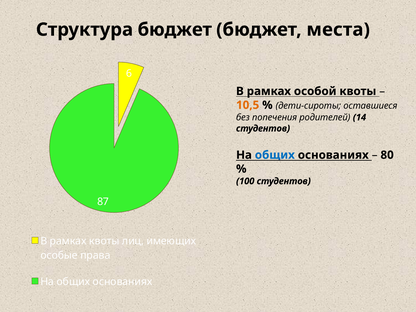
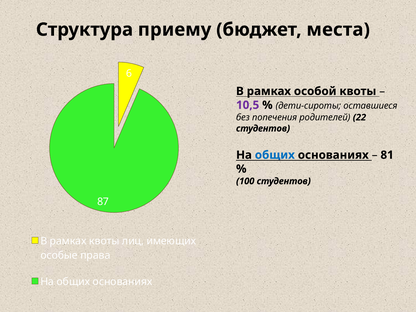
Структура бюджет: бюджет -> приему
10,5 colour: orange -> purple
14: 14 -> 22
80: 80 -> 81
